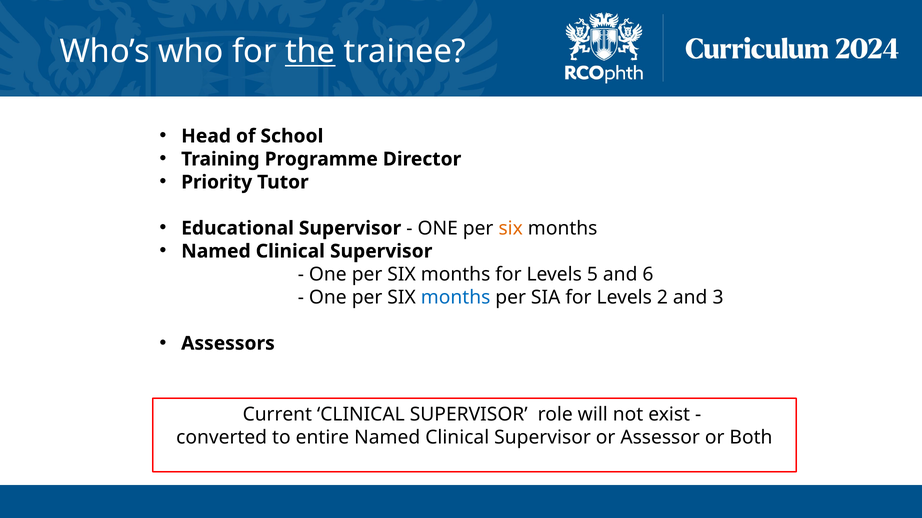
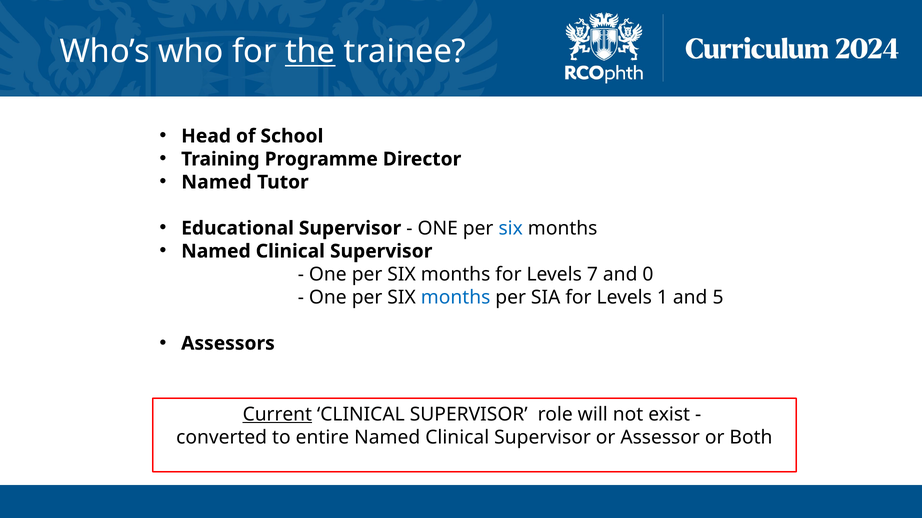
Priority at (217, 182): Priority -> Named
six at (511, 228) colour: orange -> blue
5: 5 -> 7
6: 6 -> 0
2: 2 -> 1
3: 3 -> 5
Current underline: none -> present
